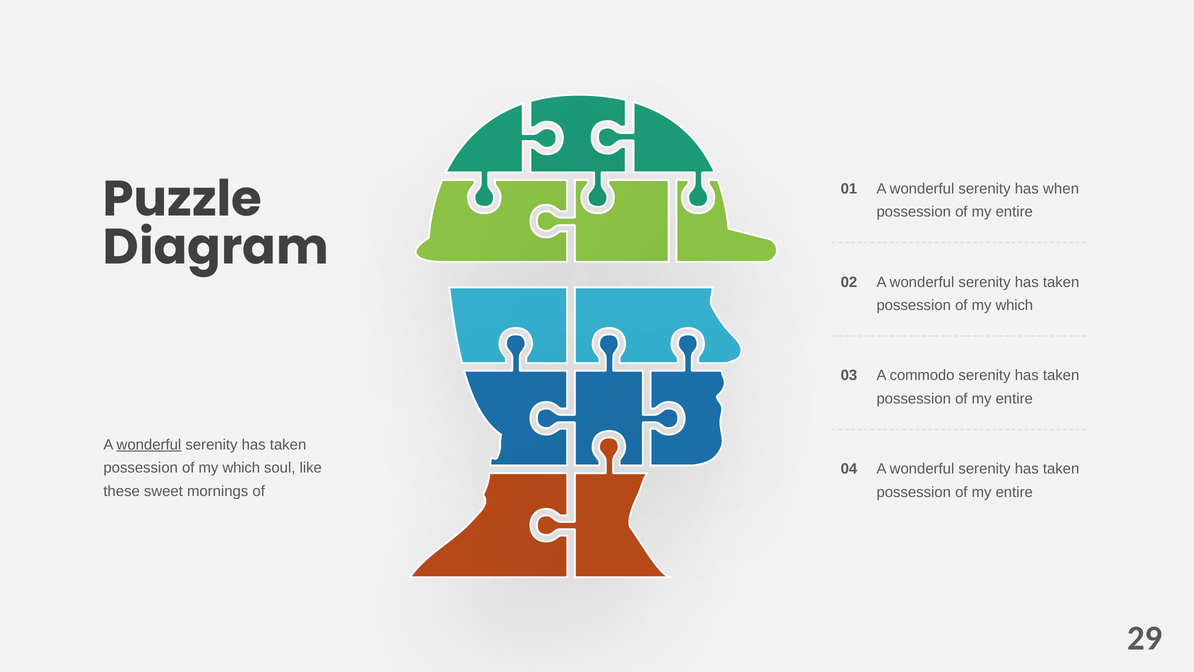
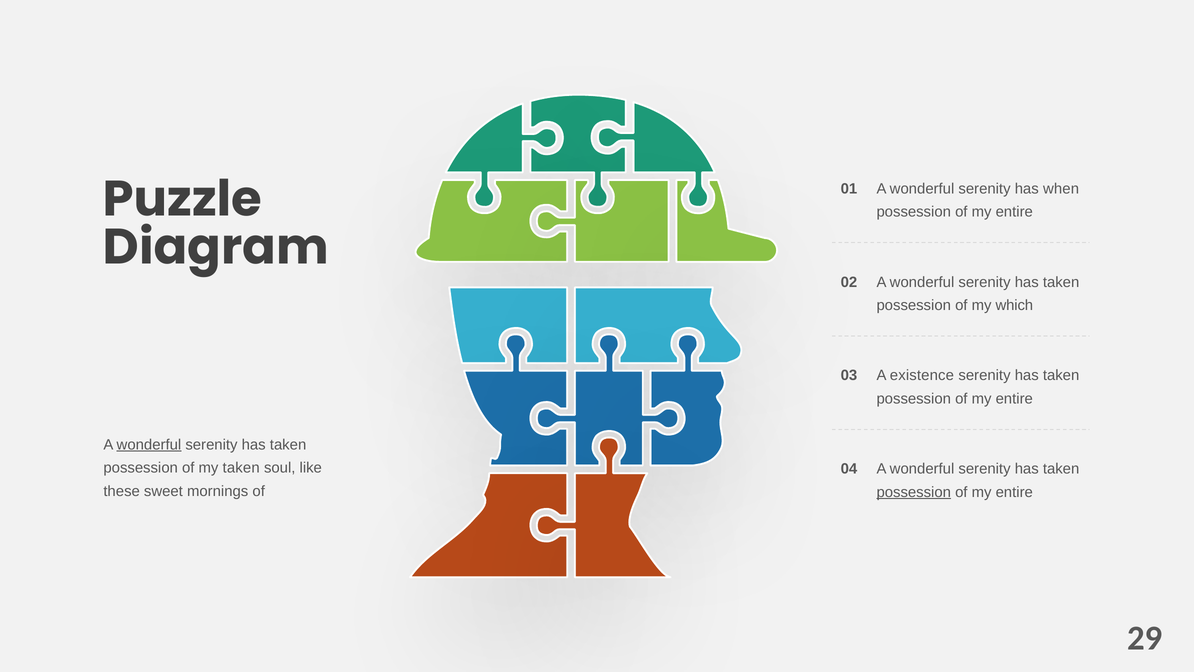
commodo: commodo -> existence
which at (241, 468): which -> taken
possession at (914, 492) underline: none -> present
